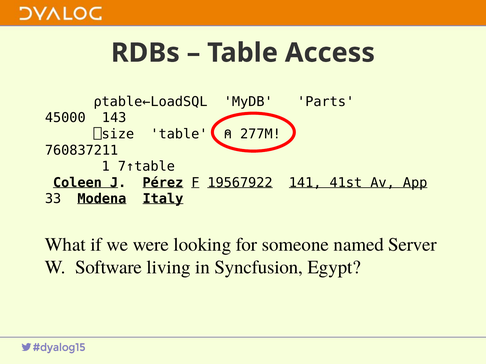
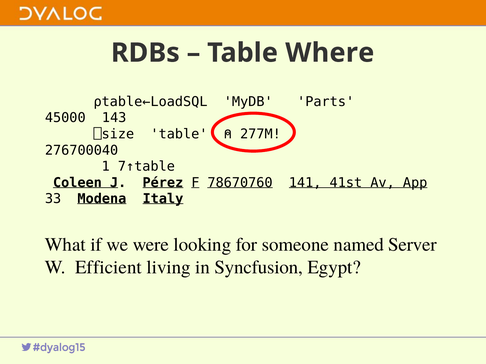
Access: Access -> Where
760837211: 760837211 -> 276700040
19567922: 19567922 -> 78670760
Software: Software -> Efficient
